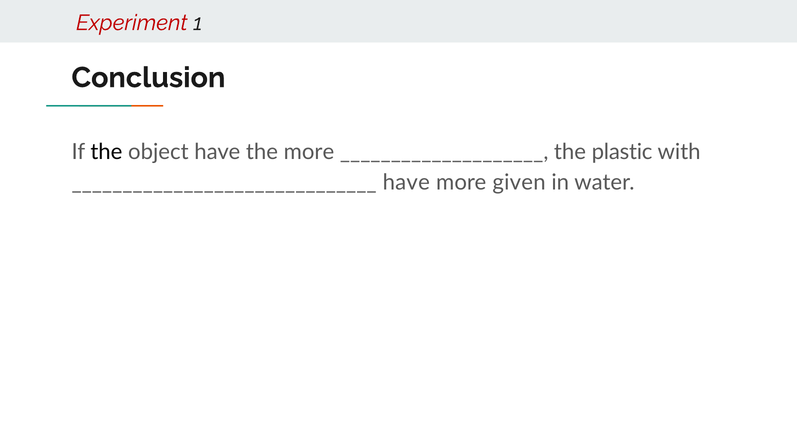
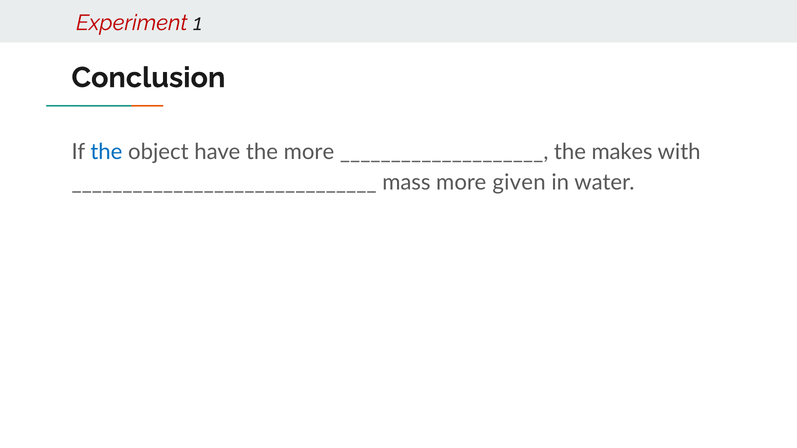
the at (106, 152) colour: black -> blue
plastic: plastic -> makes
have at (406, 182): have -> mass
